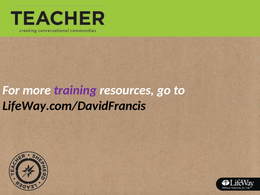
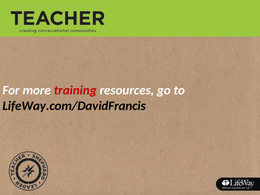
training colour: purple -> red
